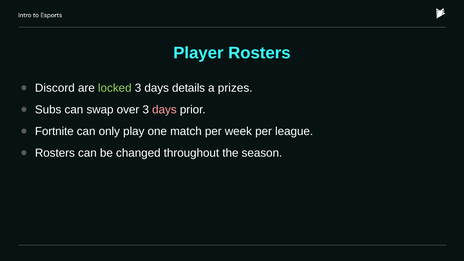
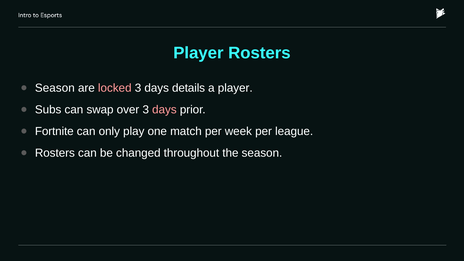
Discord at (55, 88): Discord -> Season
locked colour: light green -> pink
a prizes: prizes -> player
